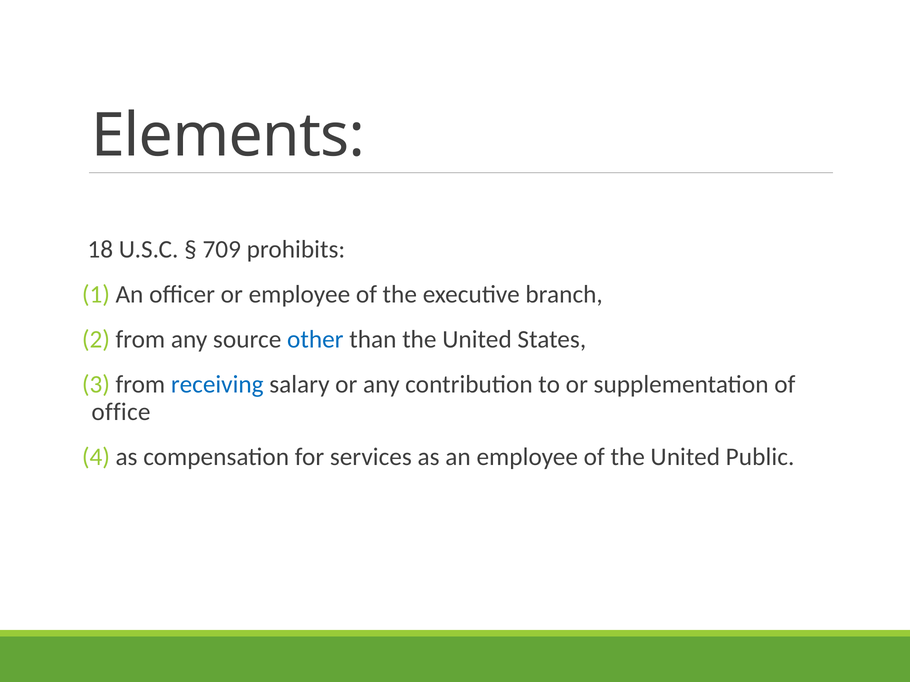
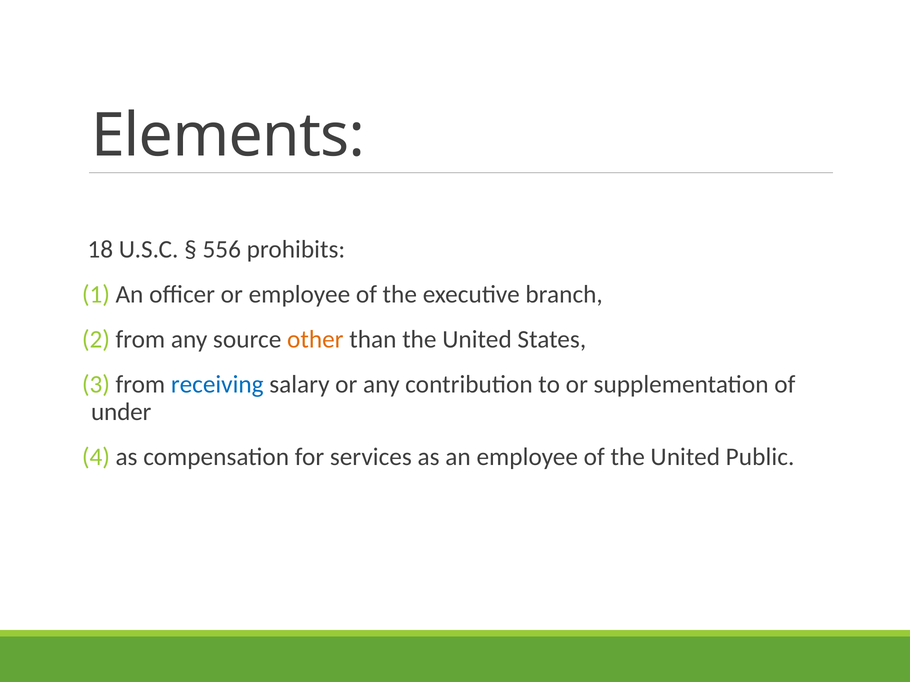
709: 709 -> 556
other colour: blue -> orange
office: office -> under
